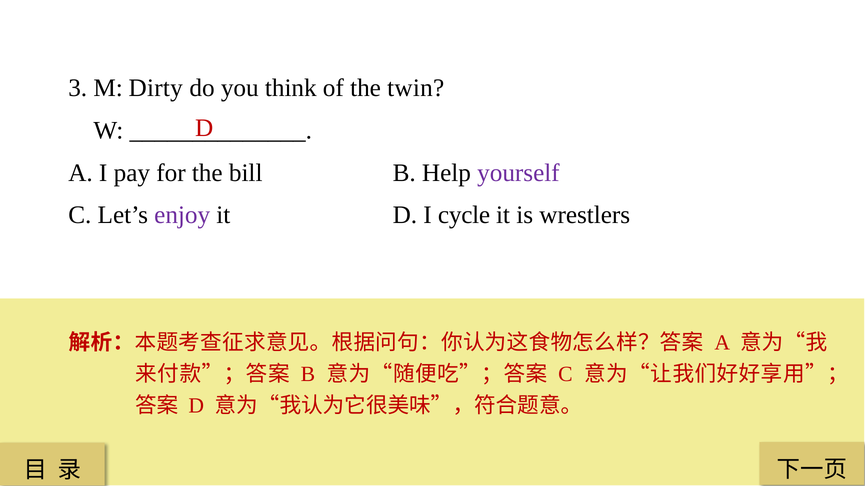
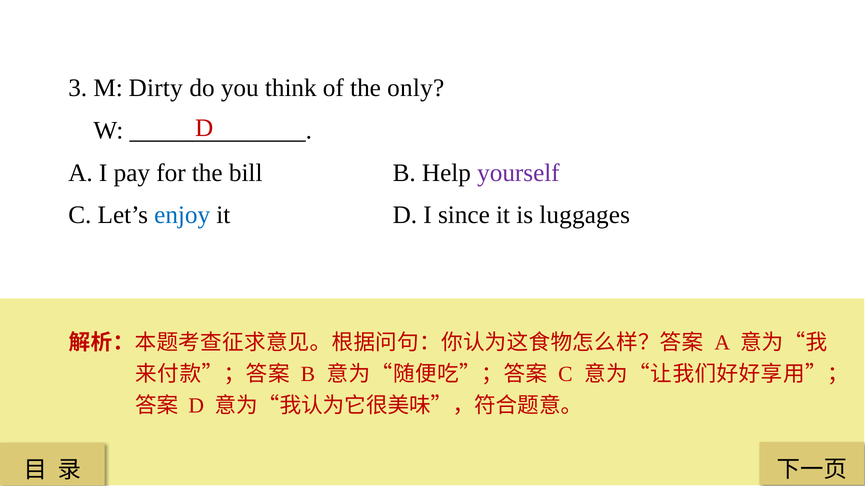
twin: twin -> only
enjoy colour: purple -> blue
cycle: cycle -> since
wrestlers: wrestlers -> luggages
